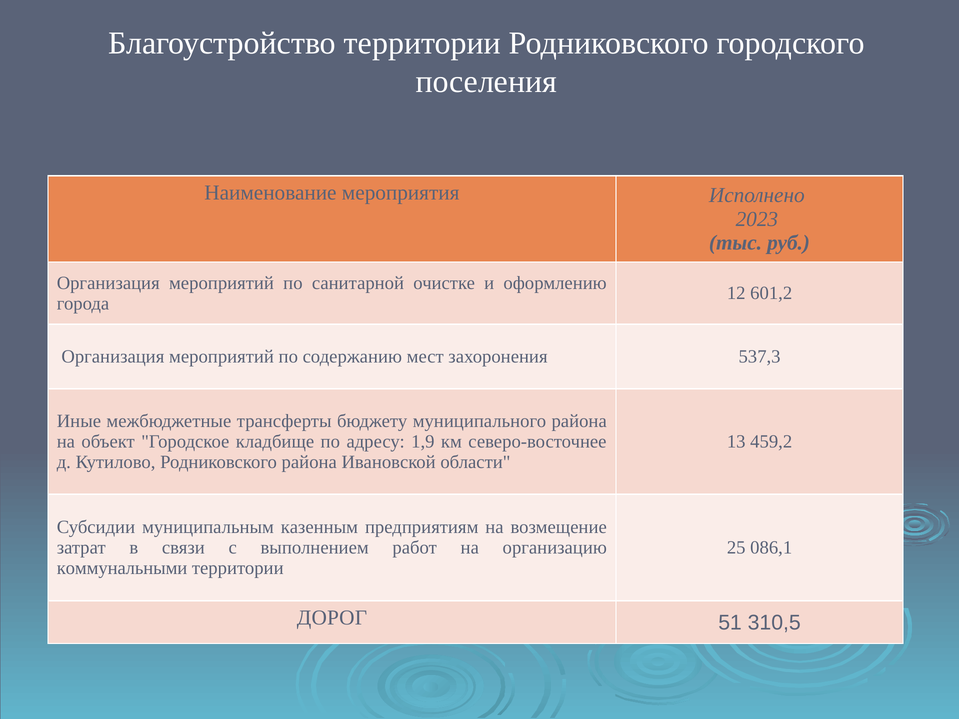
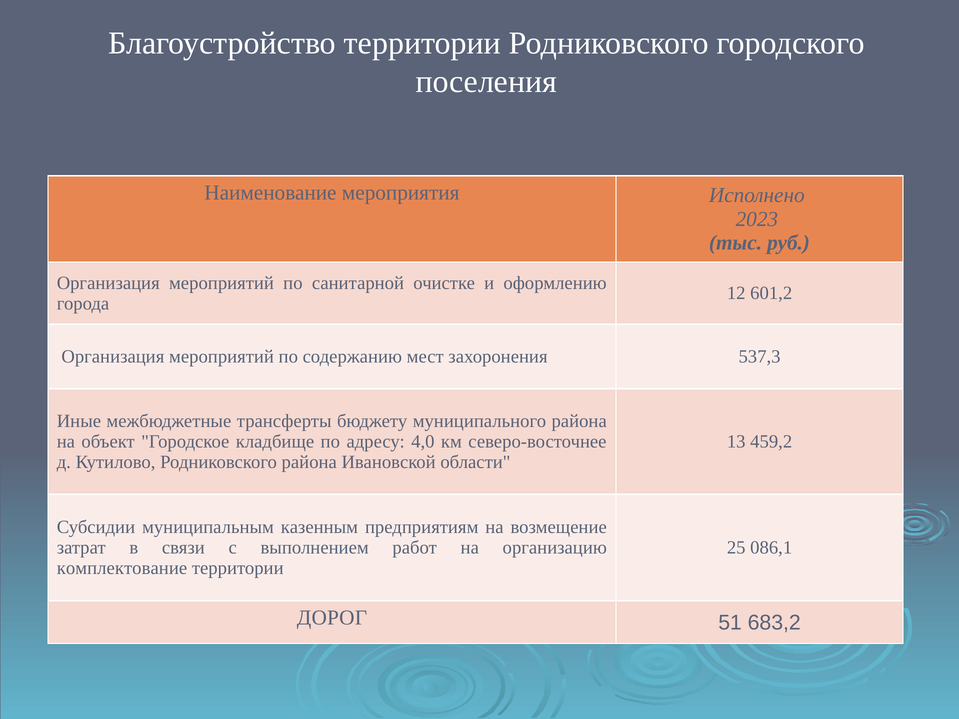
1,9: 1,9 -> 4,0
коммунальными: коммунальными -> комплектование
310,5: 310,5 -> 683,2
